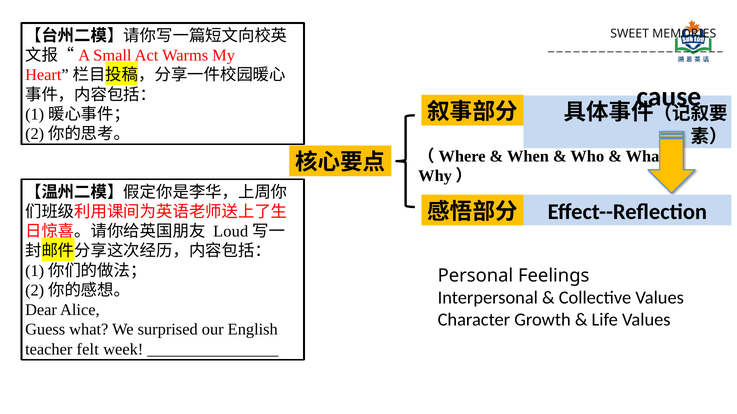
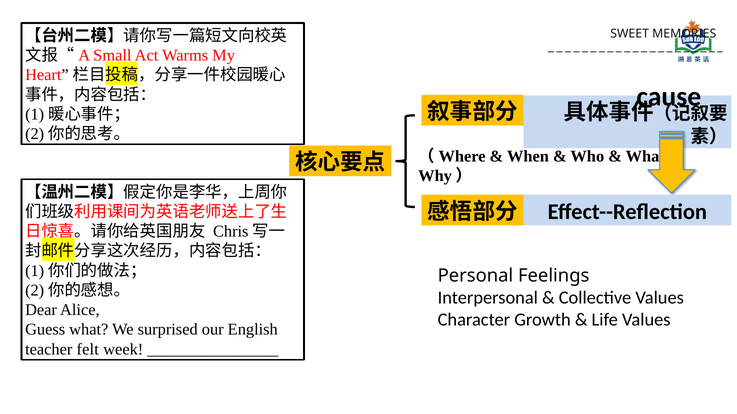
Loud: Loud -> Chris
